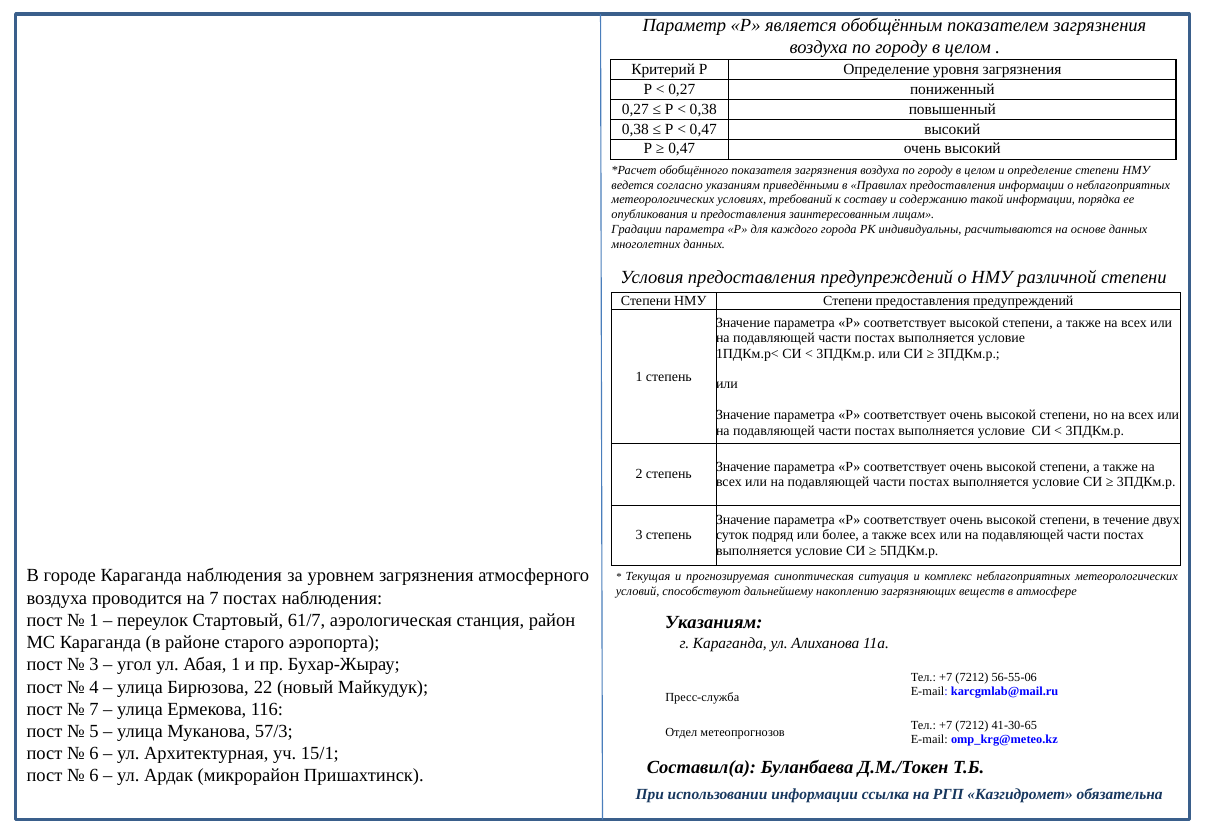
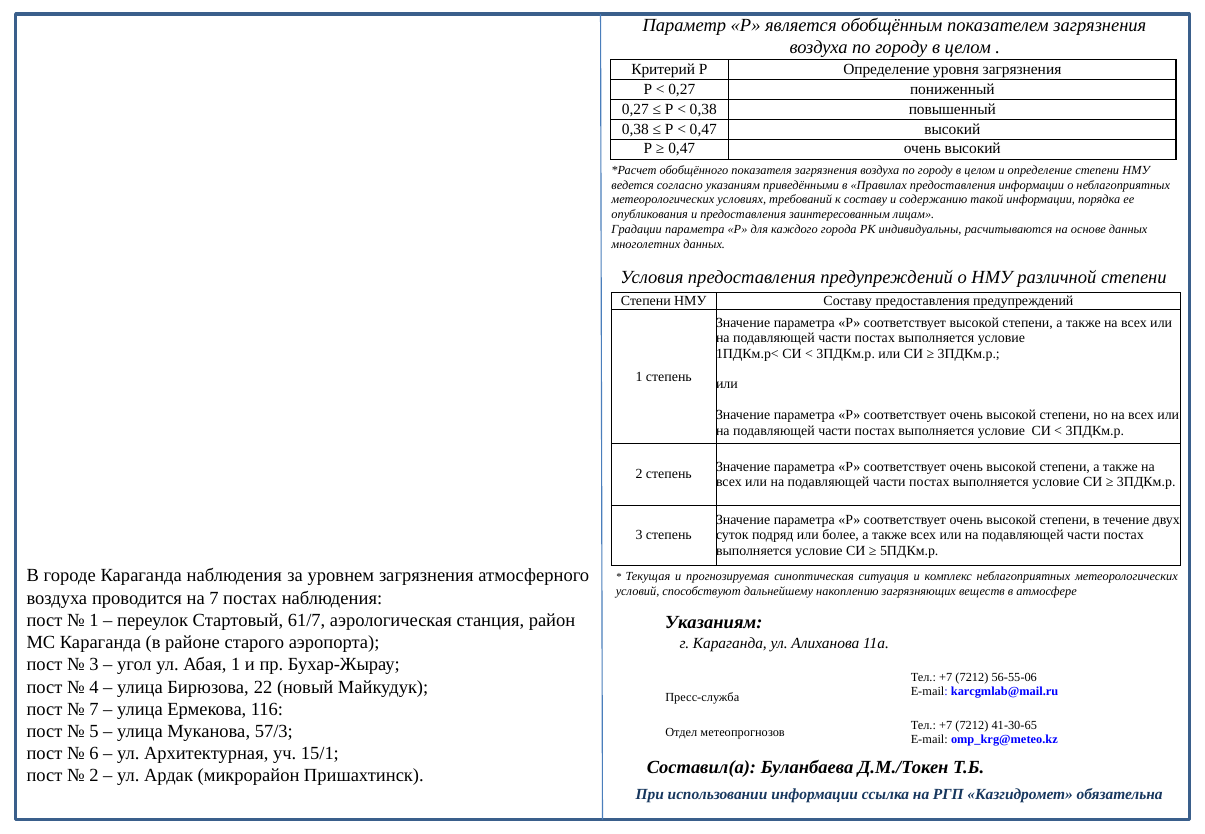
НМУ Степени: Степени -> Составу
6 at (94, 776): 6 -> 2
